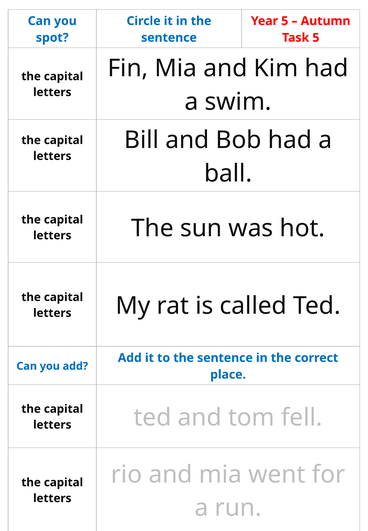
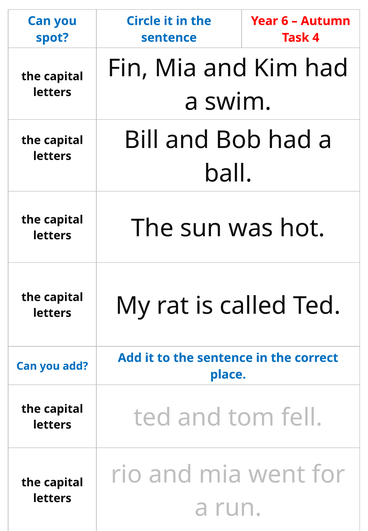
Year 5: 5 -> 6
Task 5: 5 -> 4
